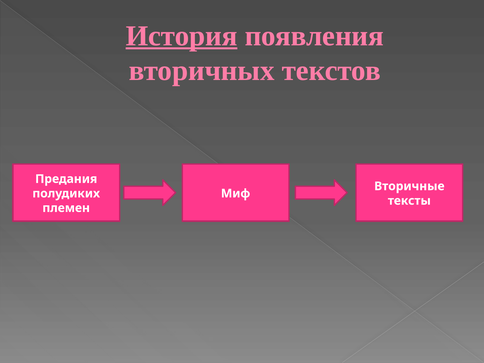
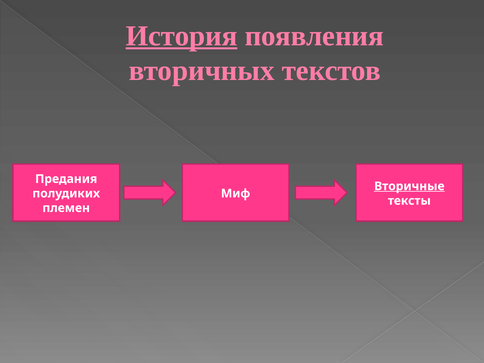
Вторичные underline: none -> present
